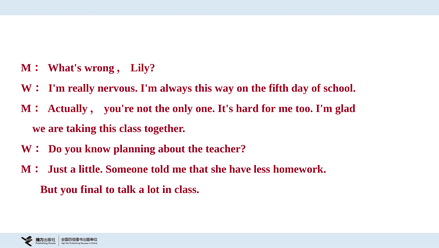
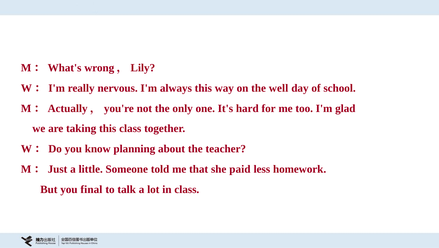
fifth: fifth -> well
have: have -> paid
